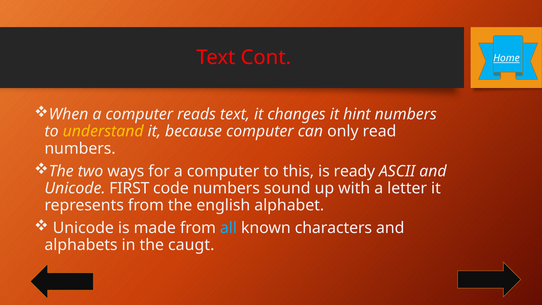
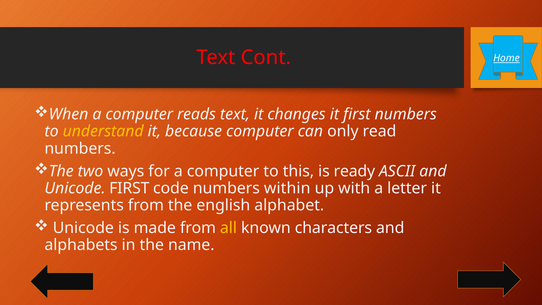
it hint: hint -> first
sound: sound -> within
all colour: light blue -> yellow
caugt: caugt -> name
